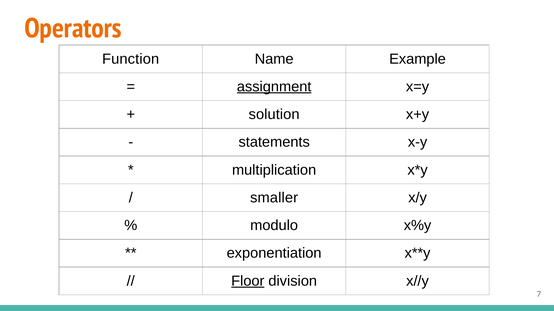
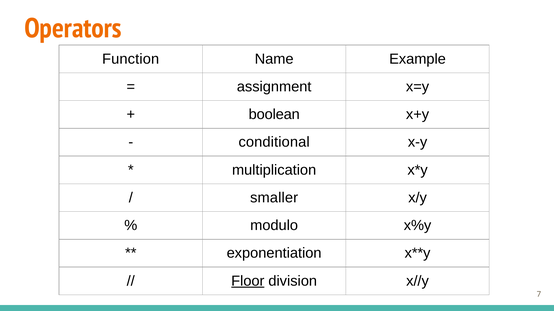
assignment underline: present -> none
solution: solution -> boolean
statements: statements -> conditional
